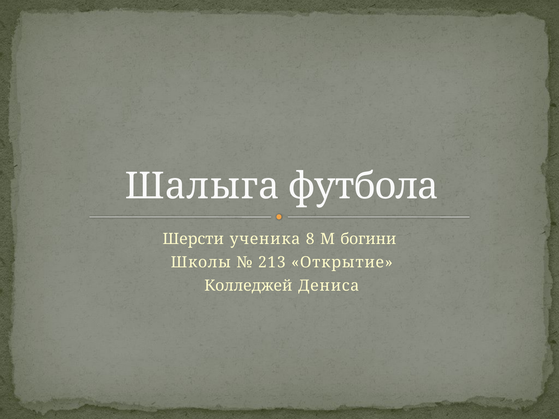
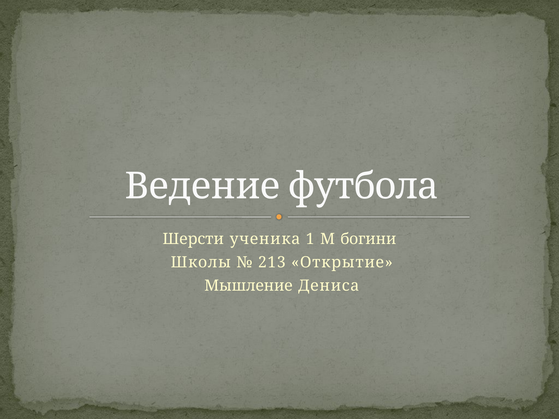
Шалыга: Шалыга -> Ведение
8: 8 -> 1
Колледжей: Колледжей -> Мышление
